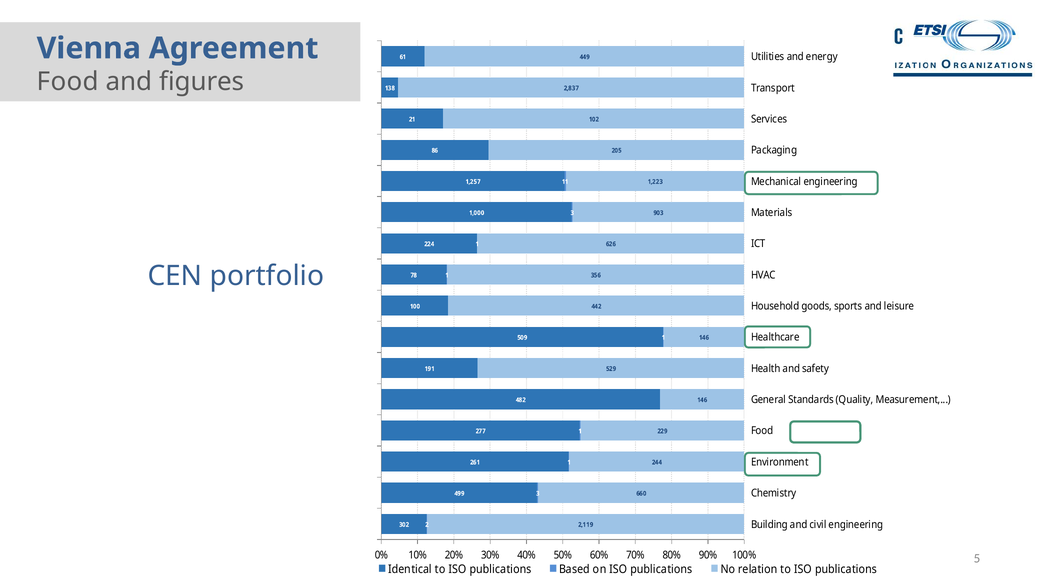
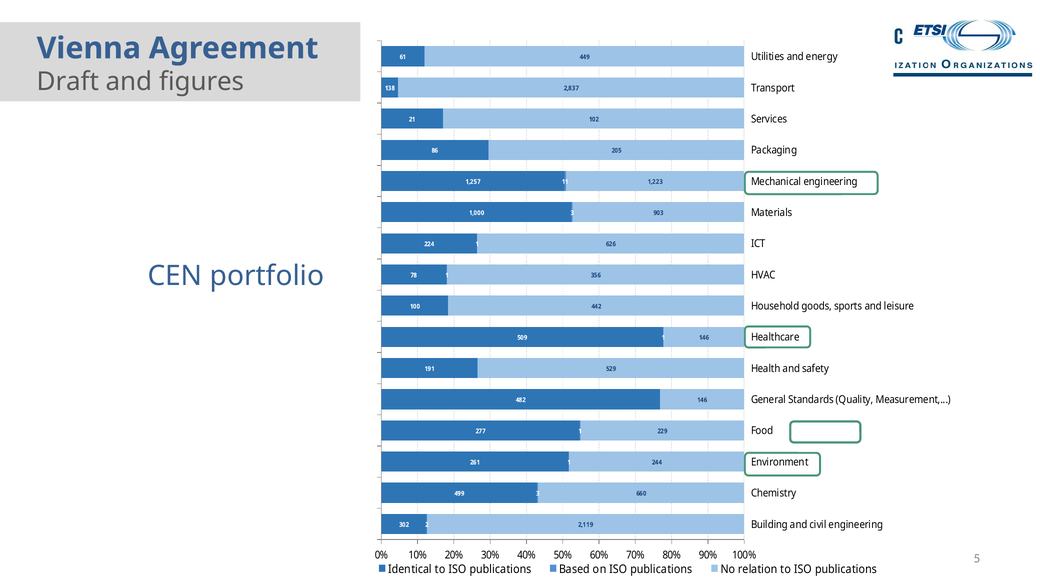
Food at (68, 82): Food -> Draft
